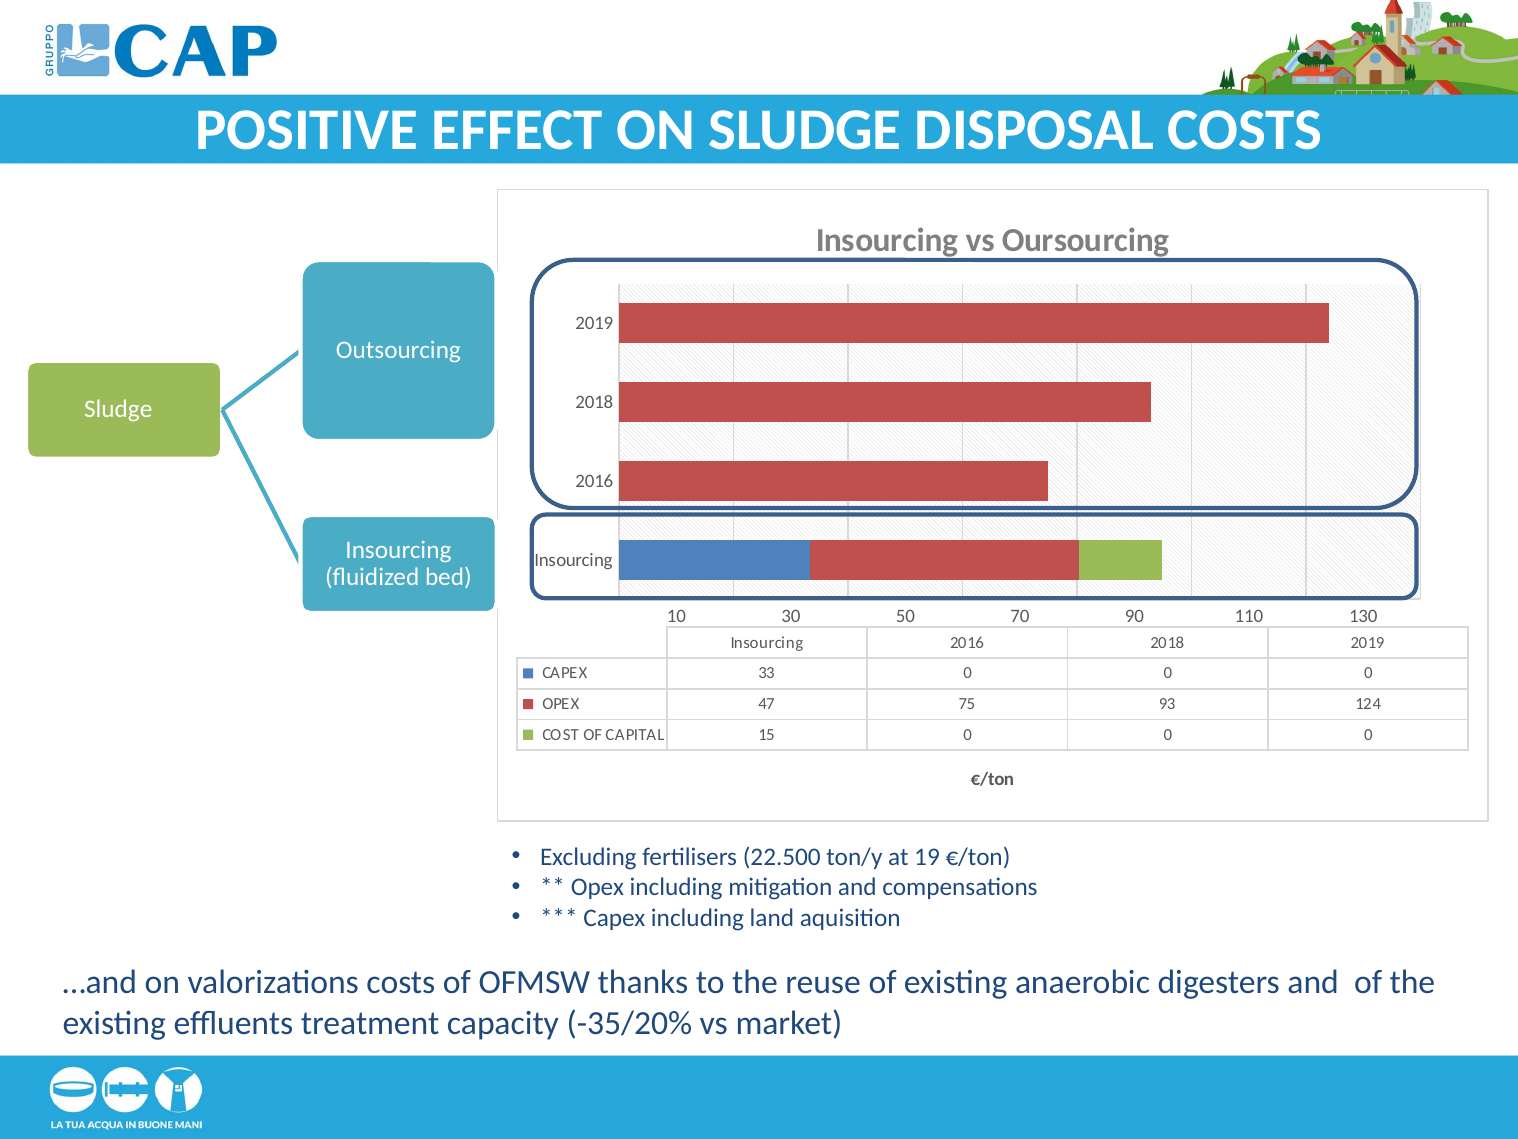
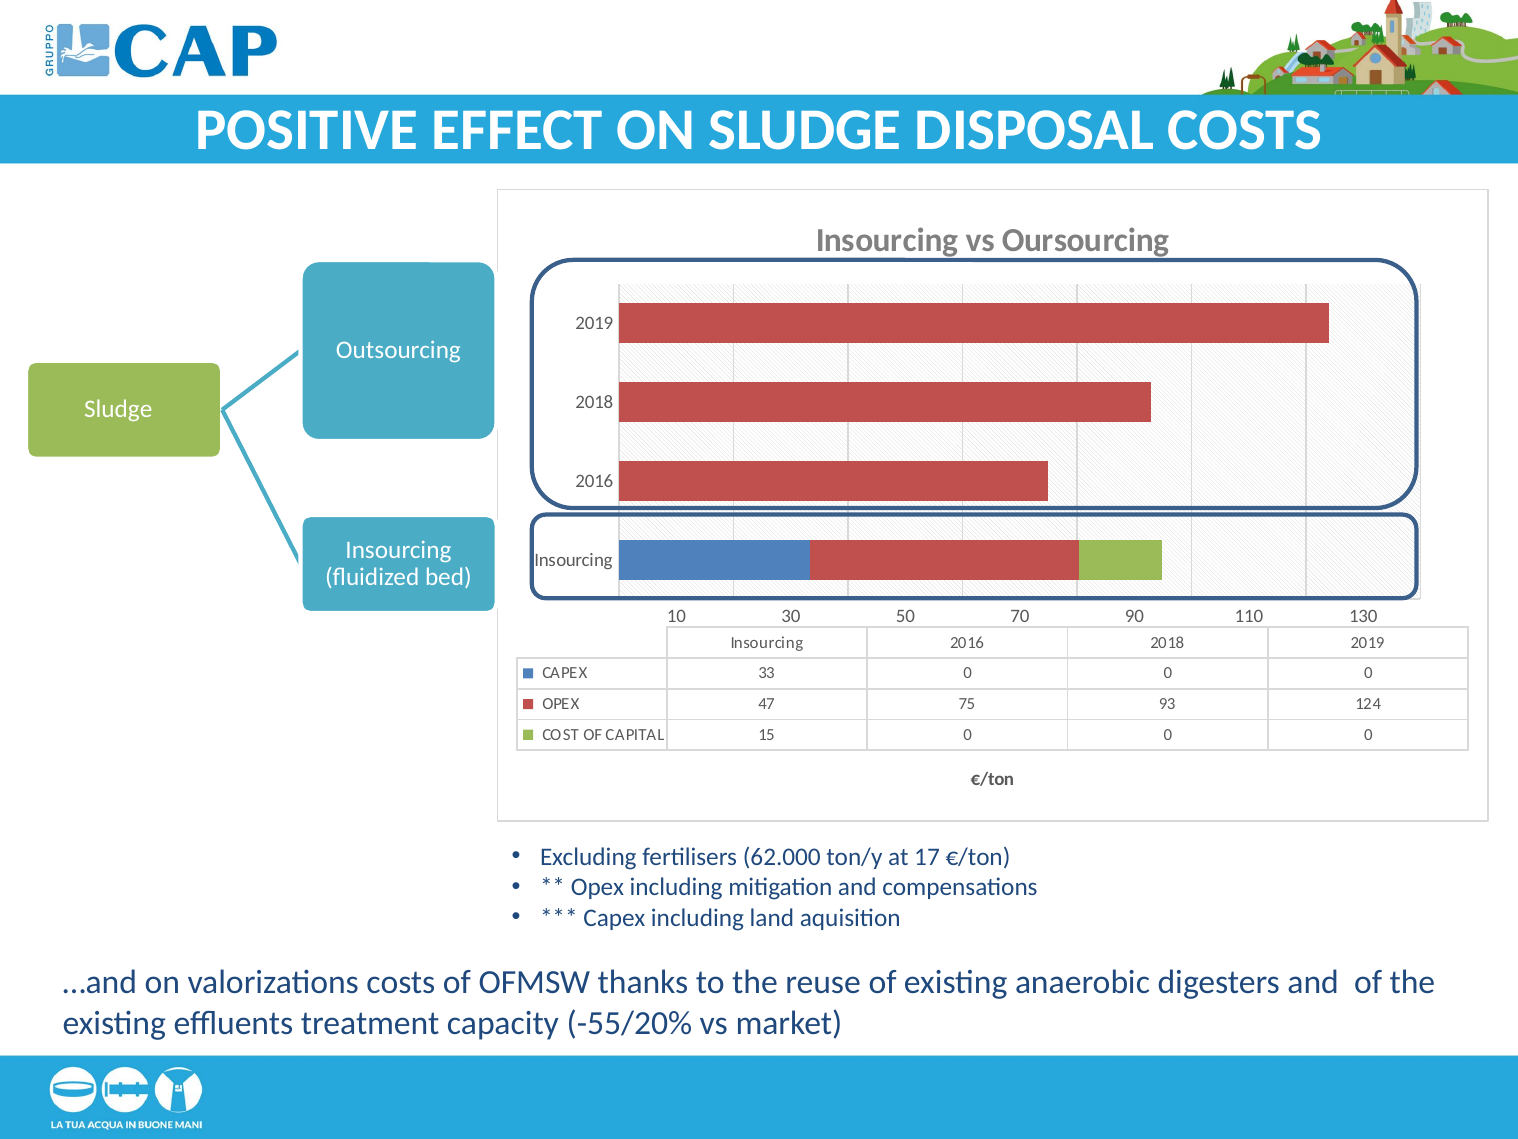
22.500: 22.500 -> 62.000
19: 19 -> 17
-35/20%: -35/20% -> -55/20%
